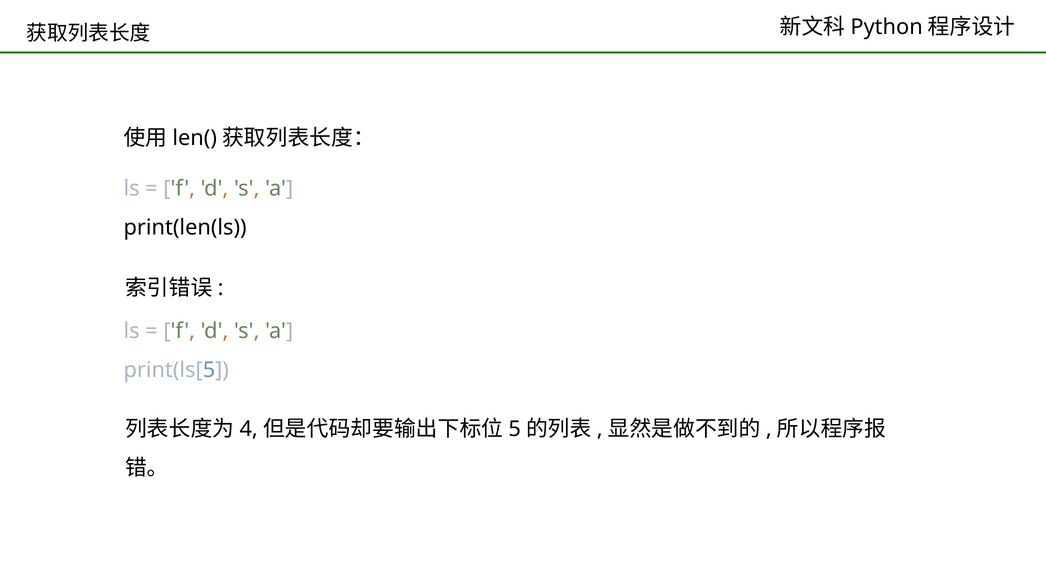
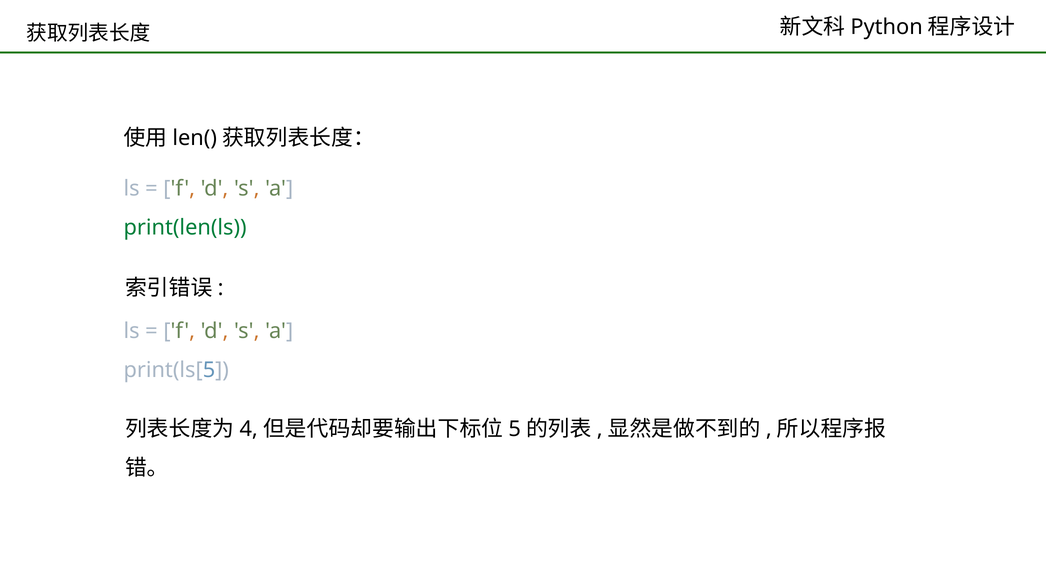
print(len(ls colour: black -> green
